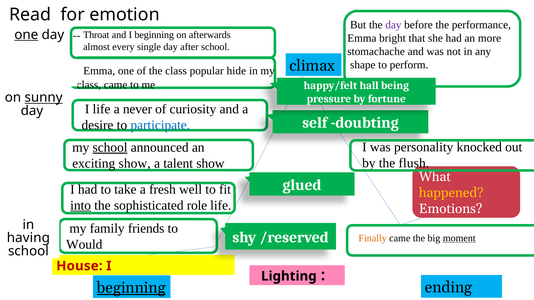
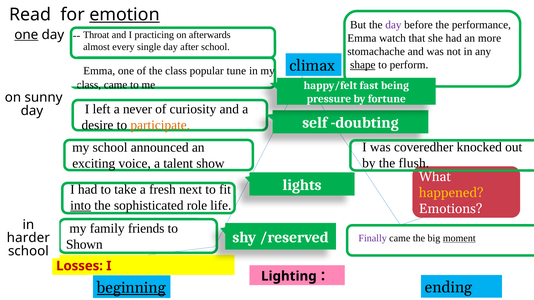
emotion underline: none -> present
I beginning: beginning -> practicing
bright: bright -> watch
shape underline: none -> present
hide: hide -> tune
hall: hall -> fast
sunny underline: present -> none
I life: life -> left
participate colour: blue -> orange
personality: personality -> coveredher
school at (110, 148) underline: present -> none
exciting show: show -> voice
glued: glued -> lights
well: well -> next
Finally colour: orange -> purple
having: having -> harder
Would: Would -> Shown
House: House -> Losses
